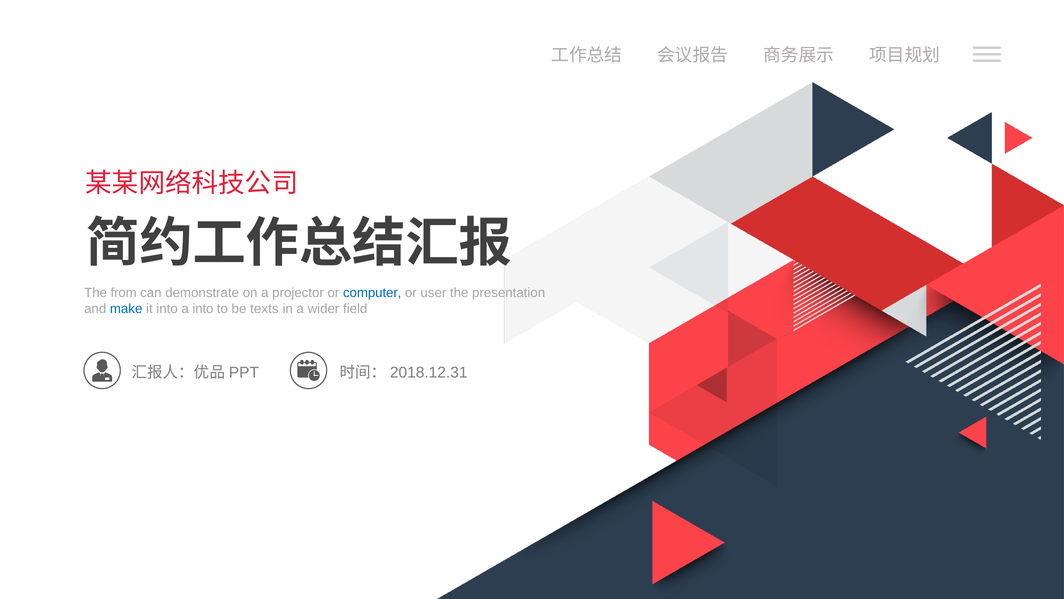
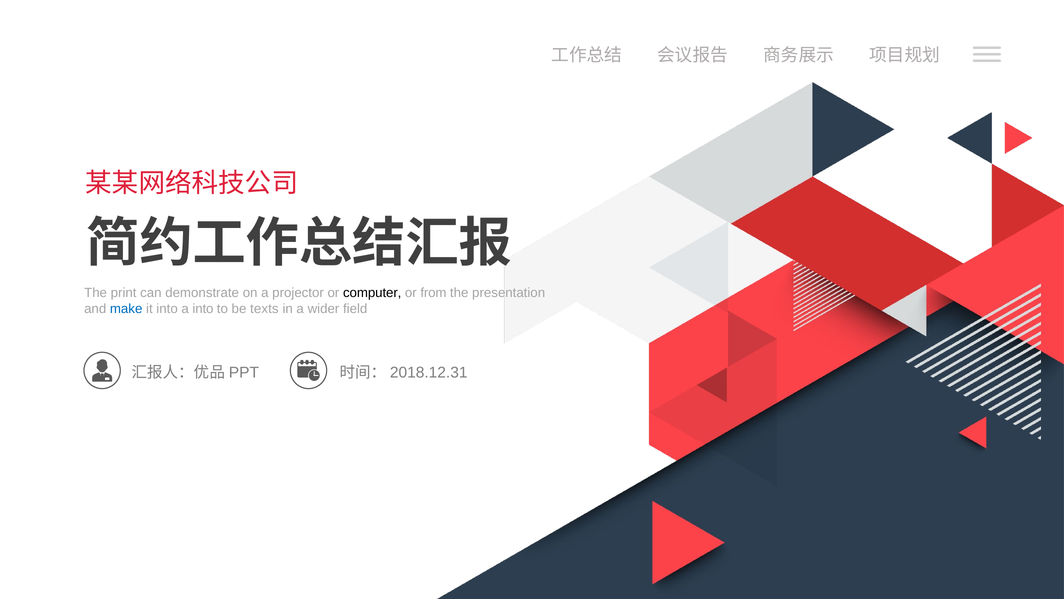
from: from -> print
computer colour: blue -> black
user: user -> from
